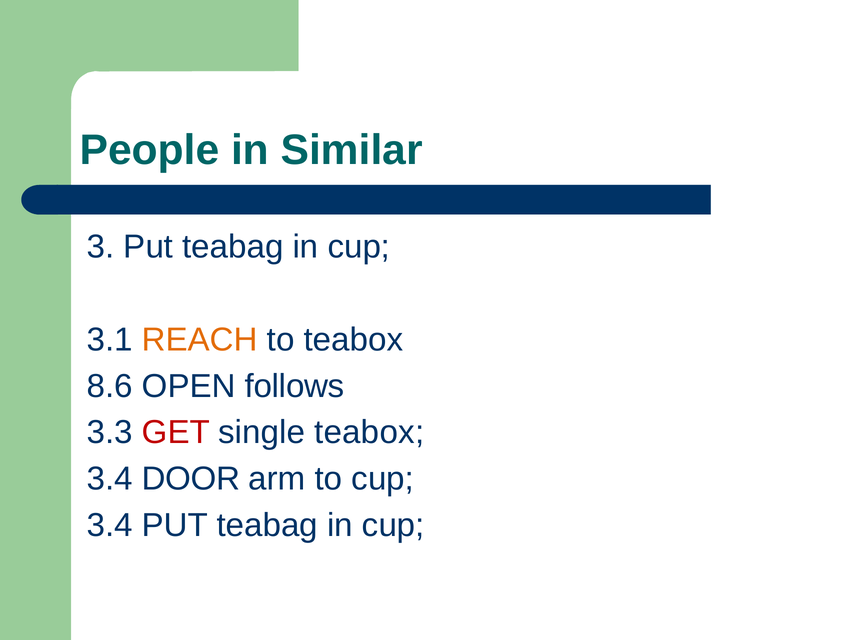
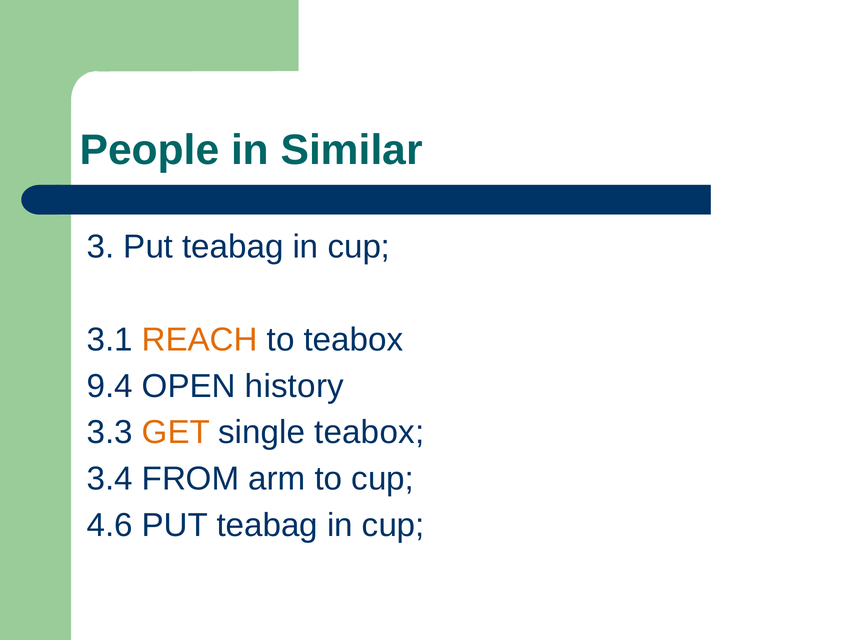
8.6: 8.6 -> 9.4
follows: follows -> history
GET colour: red -> orange
DOOR: DOOR -> FROM
3.4 at (110, 525): 3.4 -> 4.6
